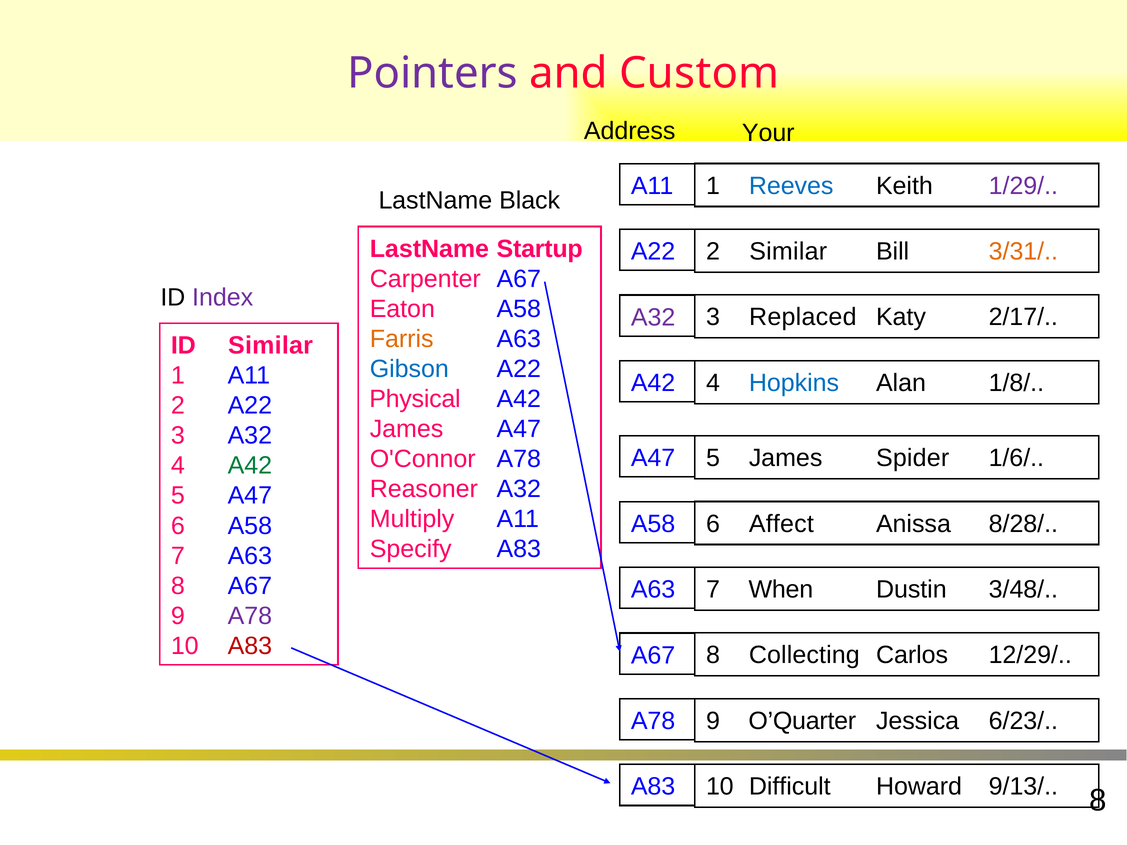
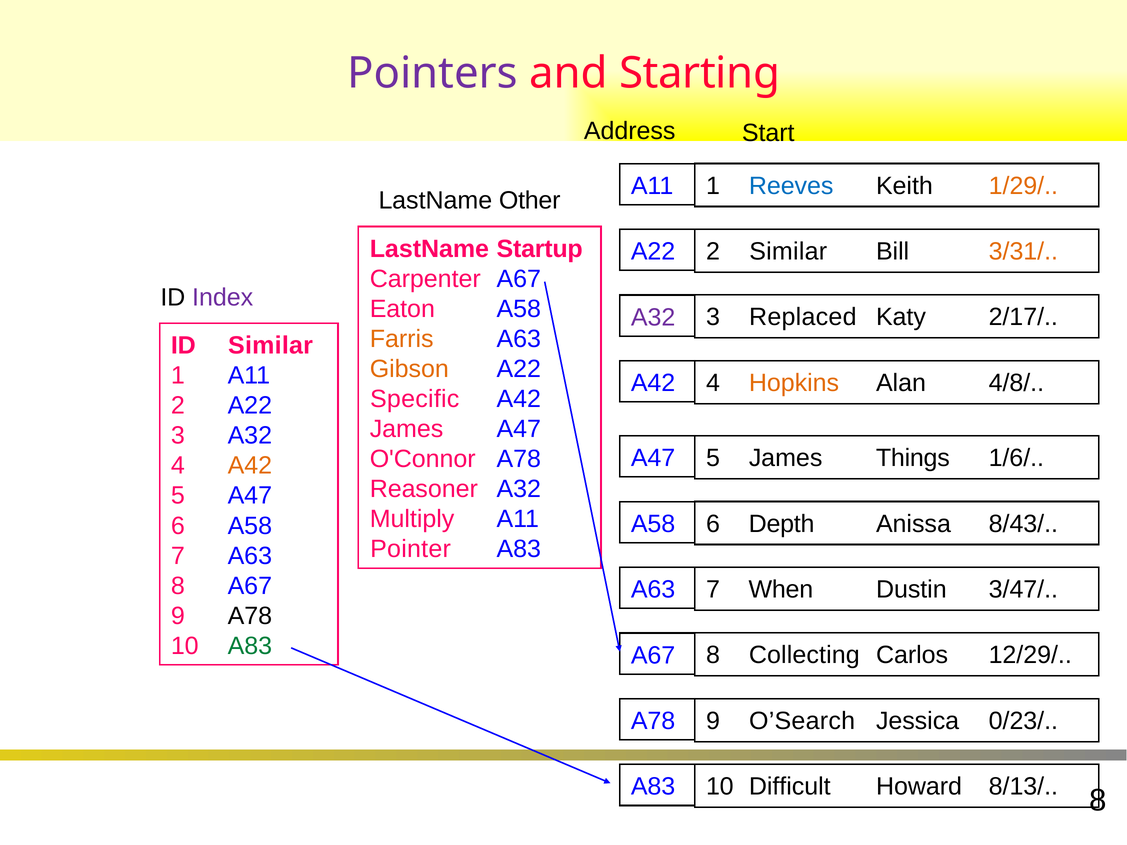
Custom: Custom -> Starting
Your: Your -> Start
1/29/ colour: purple -> orange
Black: Black -> Other
Gibson colour: blue -> orange
Hopkins colour: blue -> orange
1/8/: 1/8/ -> 4/8/
Physical: Physical -> Specific
Spider: Spider -> Things
A42 at (250, 466) colour: green -> orange
Affect: Affect -> Depth
8/28/: 8/28/ -> 8/43/
Specify: Specify -> Pointer
3/48/: 3/48/ -> 3/47/
A78 at (250, 616) colour: purple -> black
A83 at (250, 646) colour: red -> green
O’Quarter: O’Quarter -> O’Search
6/23/: 6/23/ -> 0/23/
9/13/: 9/13/ -> 8/13/
